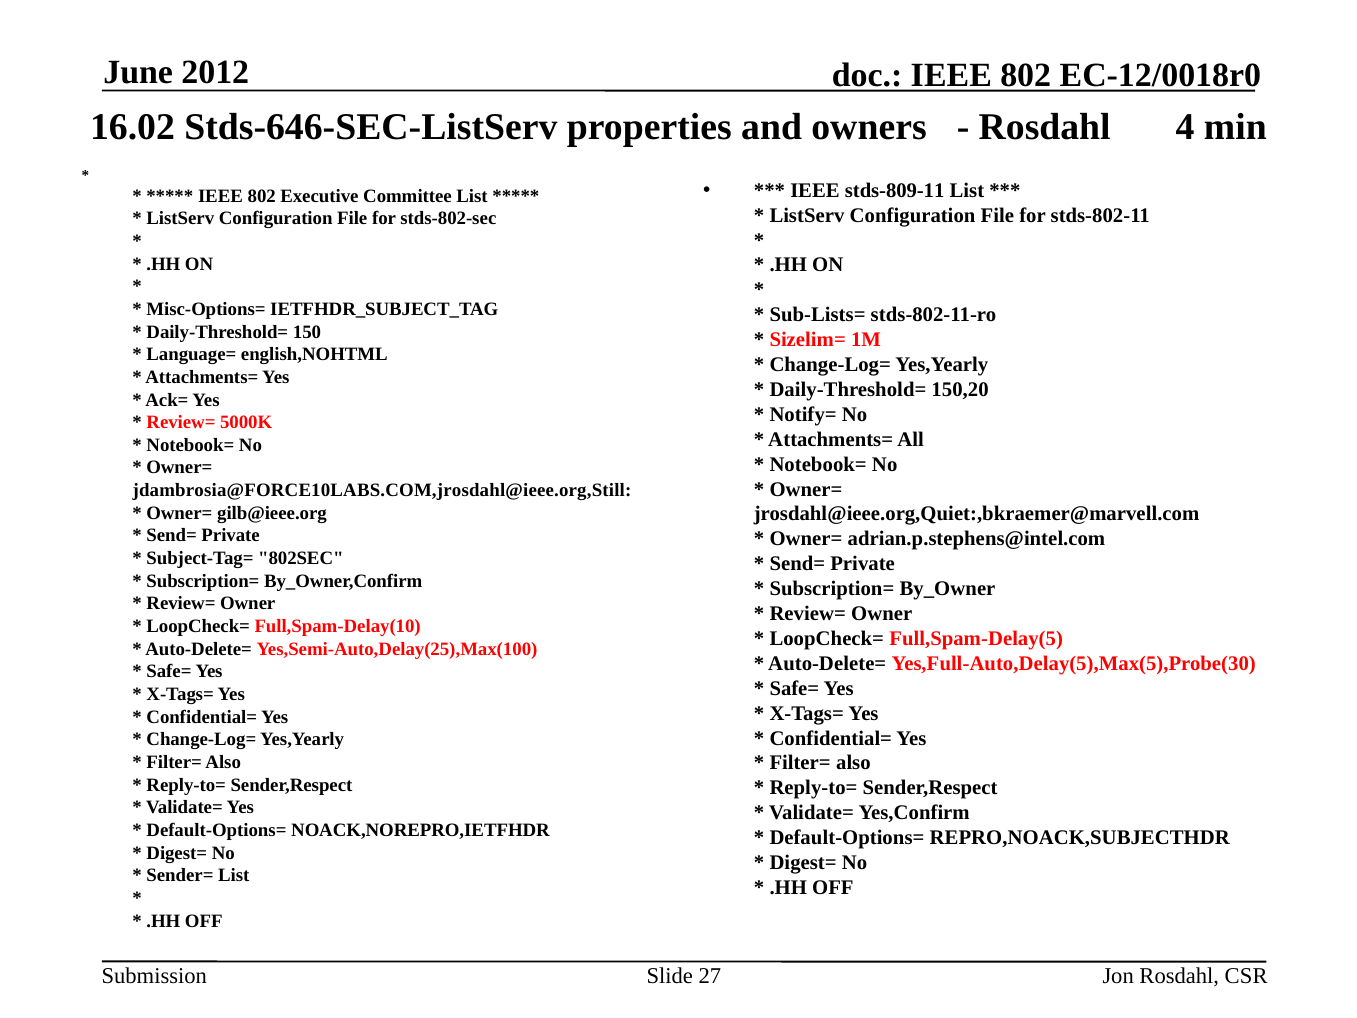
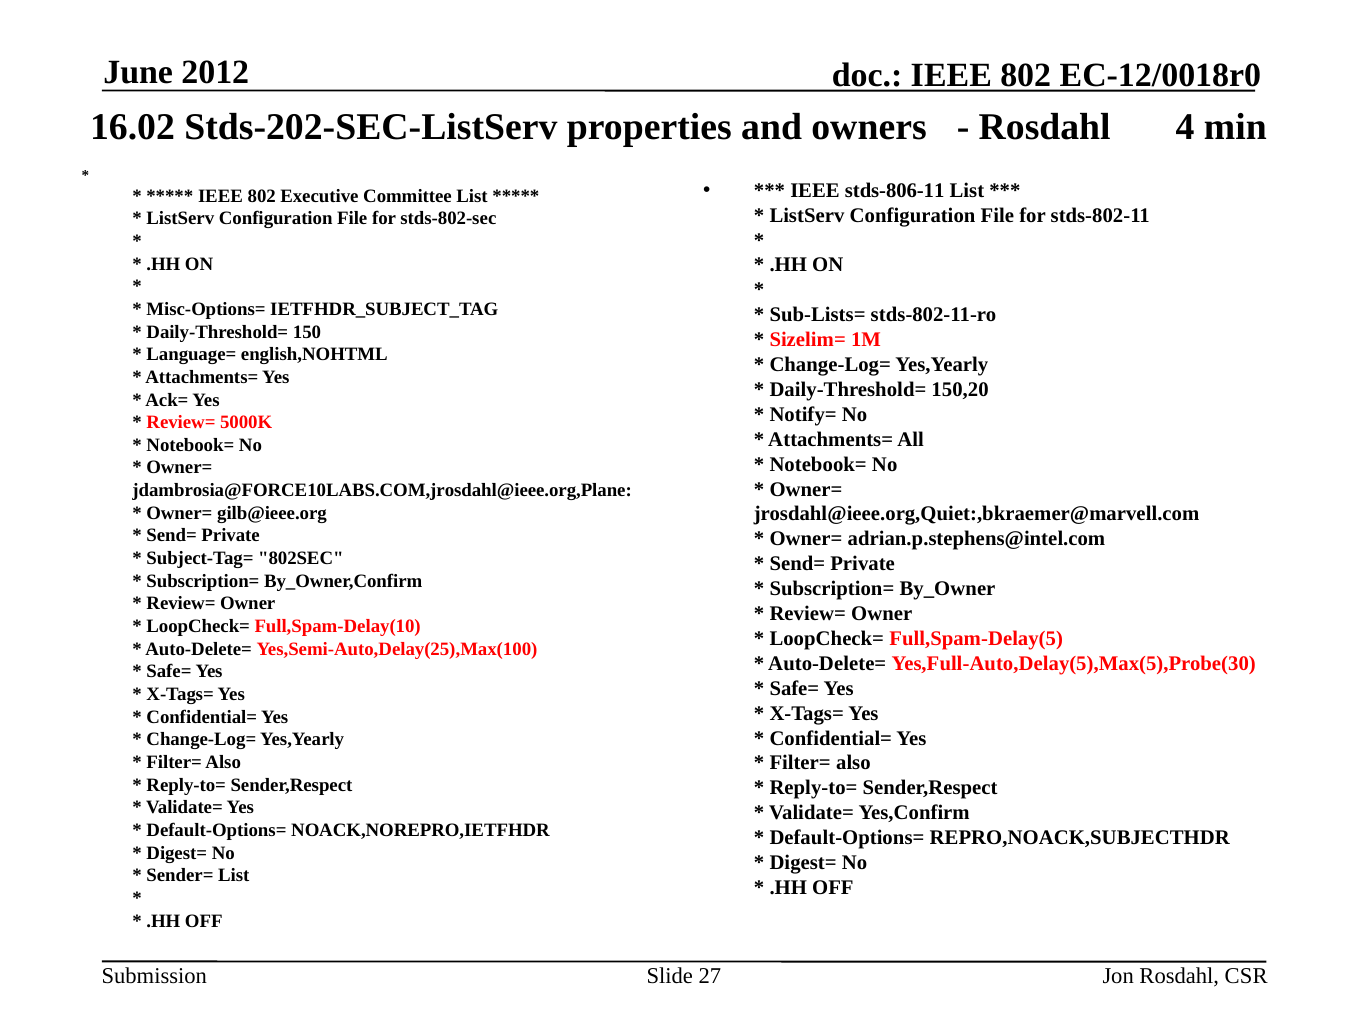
Stds-646-SEC-ListServ: Stds-646-SEC-ListServ -> Stds-202-SEC-ListServ
stds-809-11: stds-809-11 -> stds-806-11
jdambrosia@FORCE10LABS.COM,jrosdahl@ieee.org,Still: jdambrosia@FORCE10LABS.COM,jrosdahl@ieee.org,Still -> jdambrosia@FORCE10LABS.COM,jrosdahl@ieee.org,Plane
